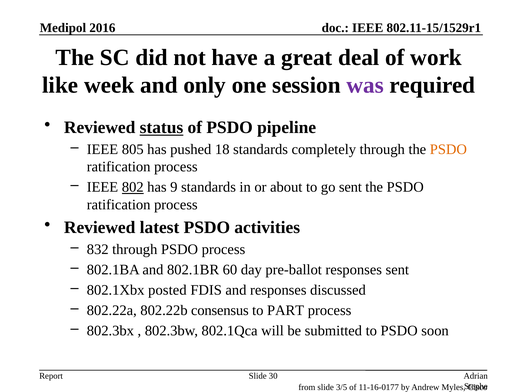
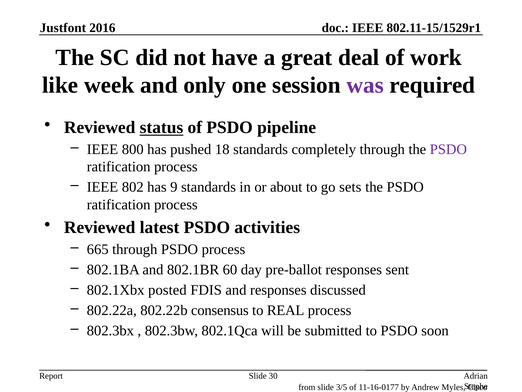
Medipol: Medipol -> Justfont
805: 805 -> 800
PSDO at (448, 149) colour: orange -> purple
802 underline: present -> none
go sent: sent -> sets
832: 832 -> 665
PART: PART -> REAL
